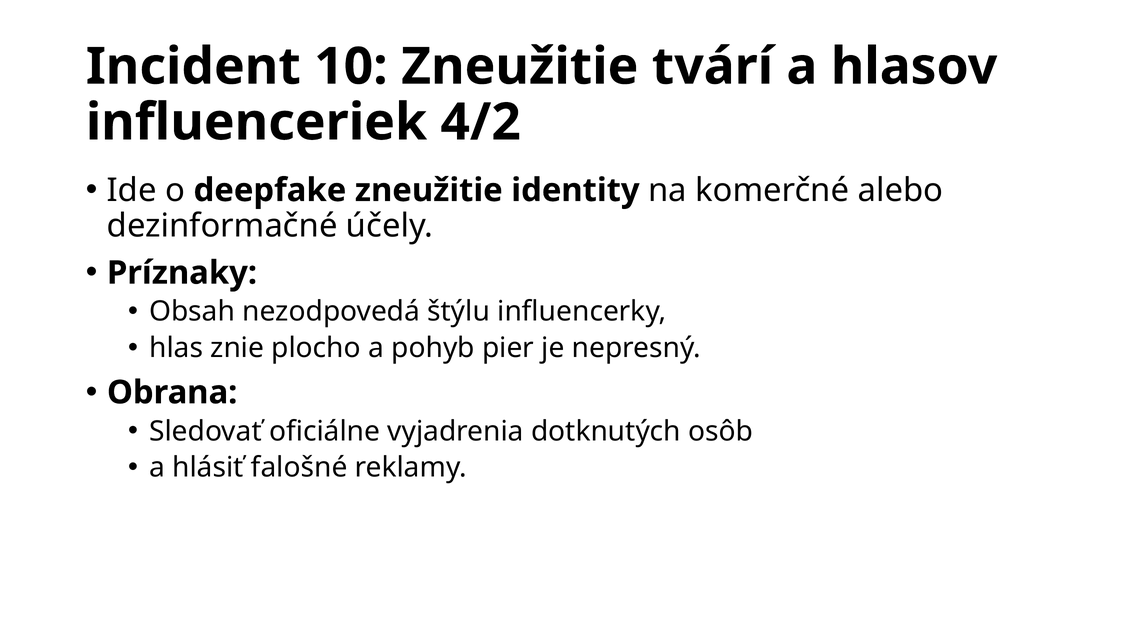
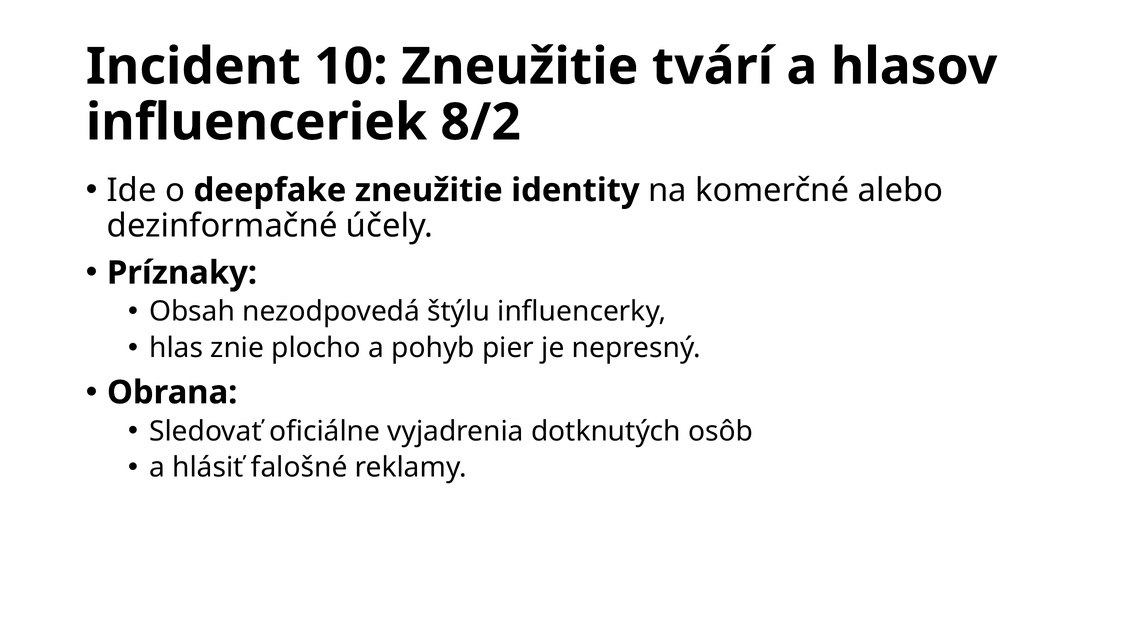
4/2: 4/2 -> 8/2
